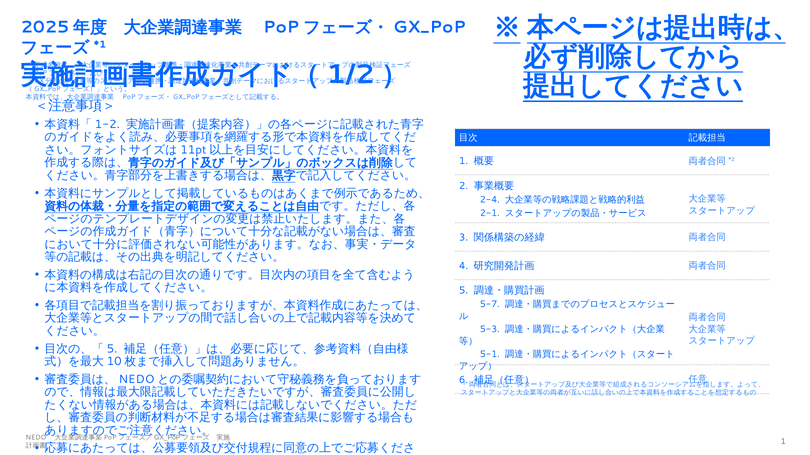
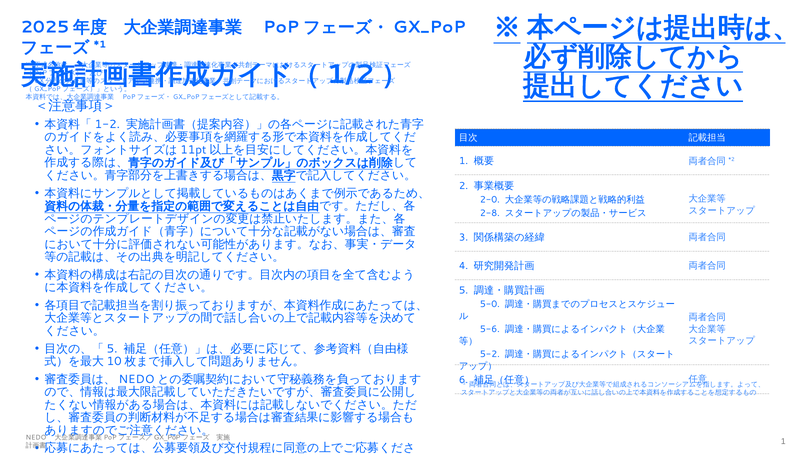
2-4: 2-4 -> 2-0
2-1: 2-1 -> 2-8
5-7: 5-7 -> 5-0
5-3: 5-3 -> 5-6
5-1: 5-1 -> 5-2
